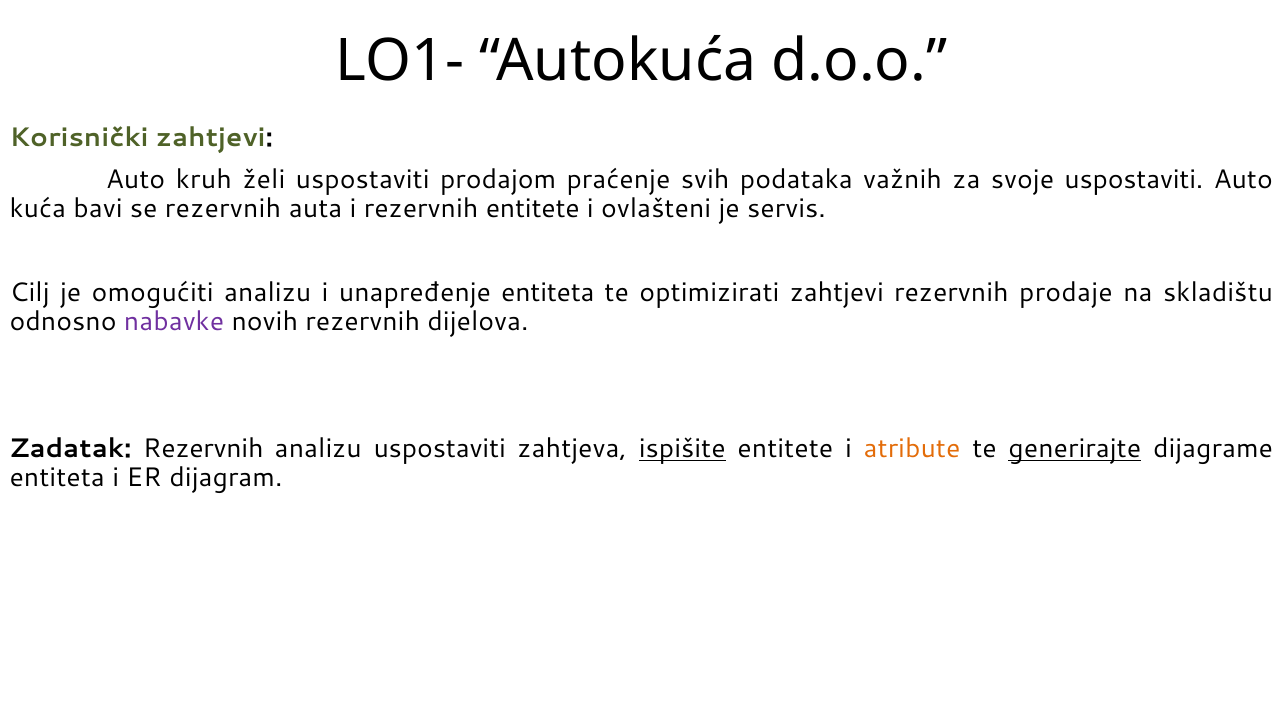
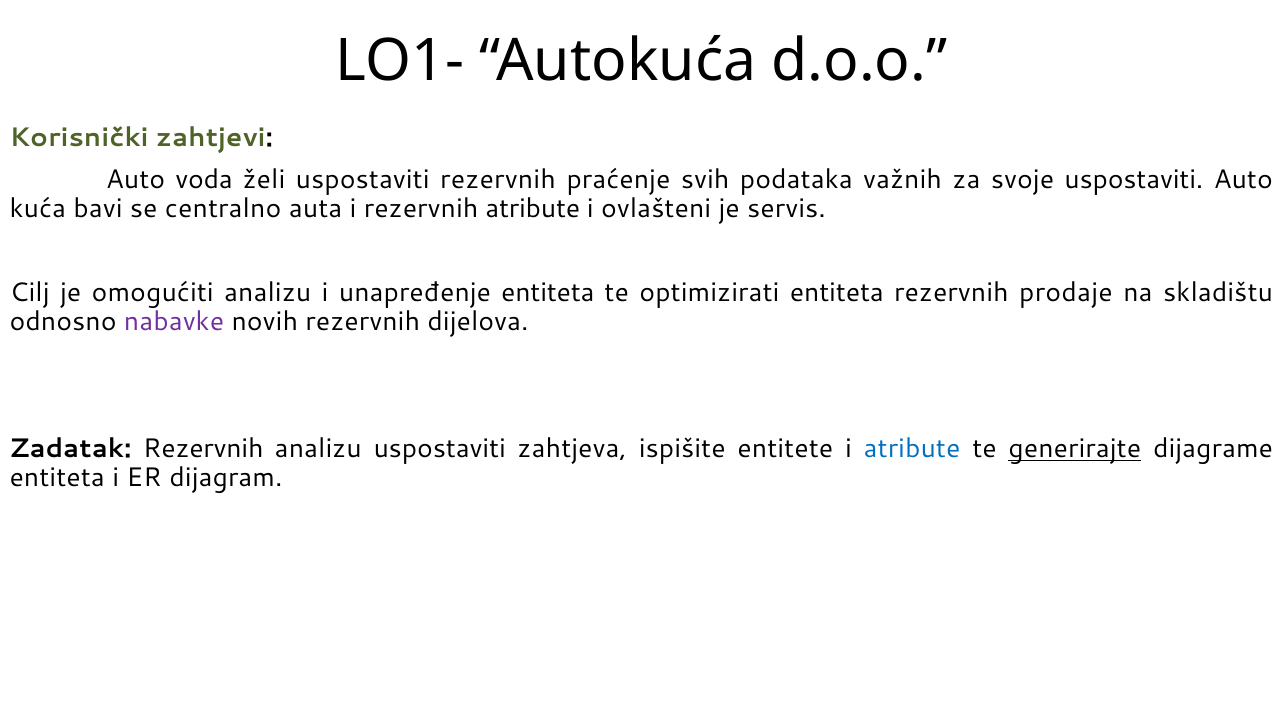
kruh: kruh -> voda
uspostaviti prodajom: prodajom -> rezervnih
se rezervnih: rezervnih -> centralno
rezervnih entitete: entitete -> atribute
optimizirati zahtjevi: zahtjevi -> entiteta
ispišite underline: present -> none
atribute at (912, 449) colour: orange -> blue
